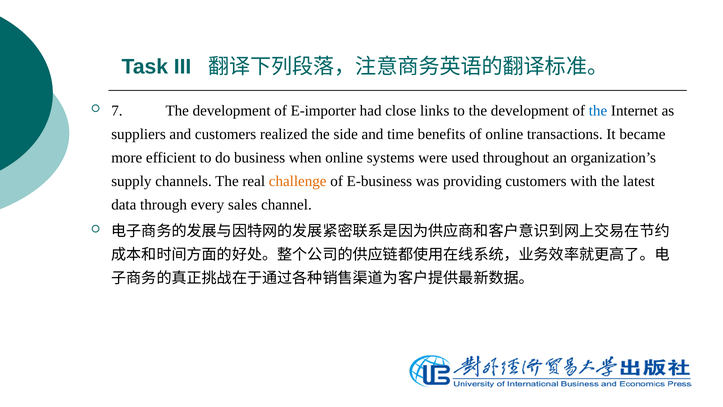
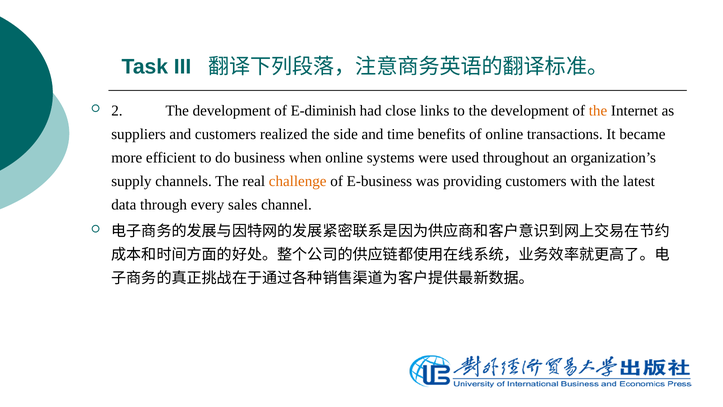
7: 7 -> 2
E-importer: E-importer -> E-diminish
the at (598, 111) colour: blue -> orange
